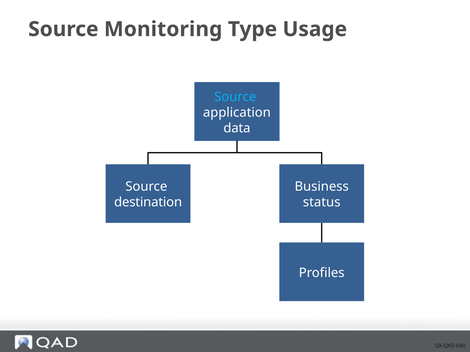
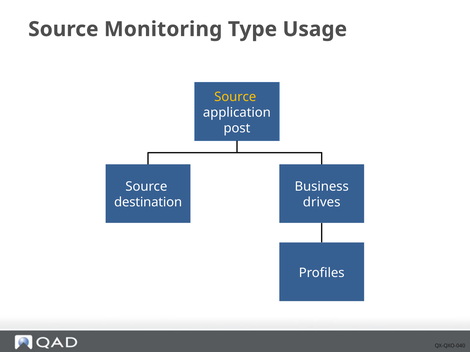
Source at (235, 97) colour: light blue -> yellow
data: data -> post
status: status -> drives
